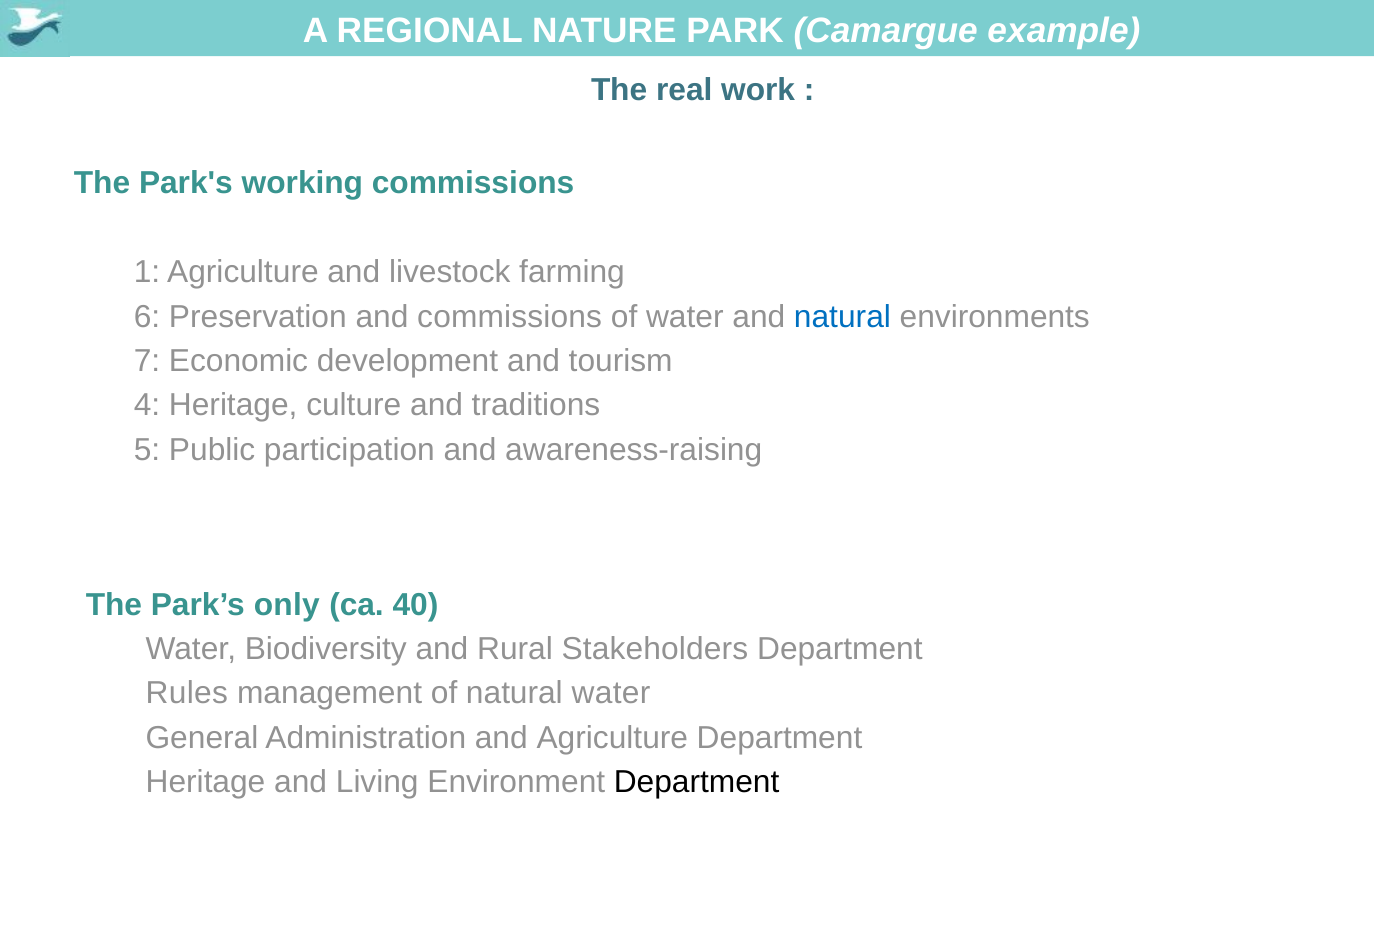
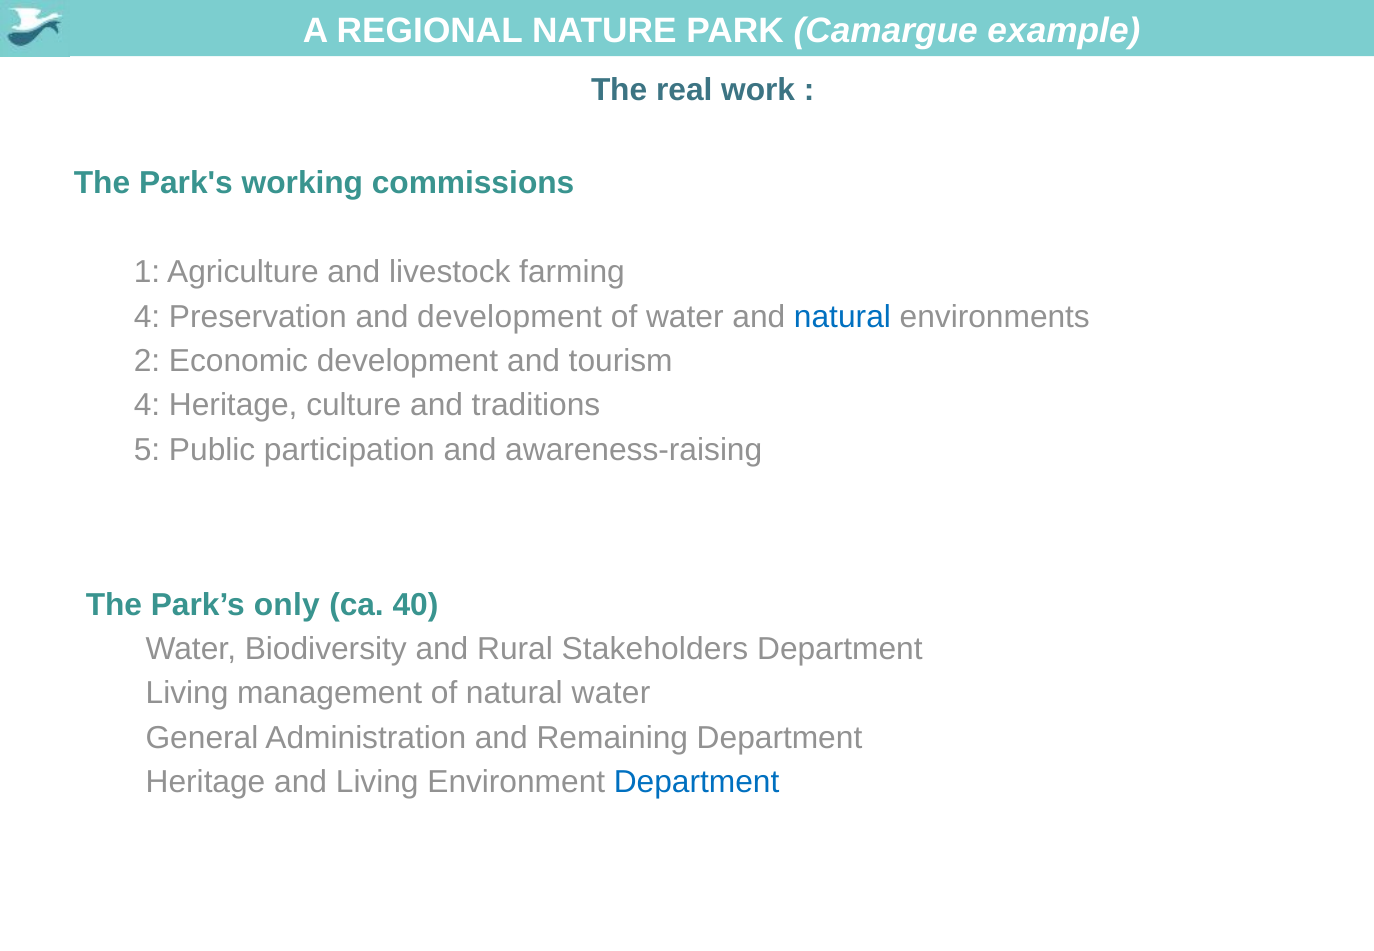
6 at (147, 317): 6 -> 4
and commissions: commissions -> development
7: 7 -> 2
Rules at (187, 693): Rules -> Living
and Agriculture: Agriculture -> Remaining
Department at (697, 782) colour: black -> blue
